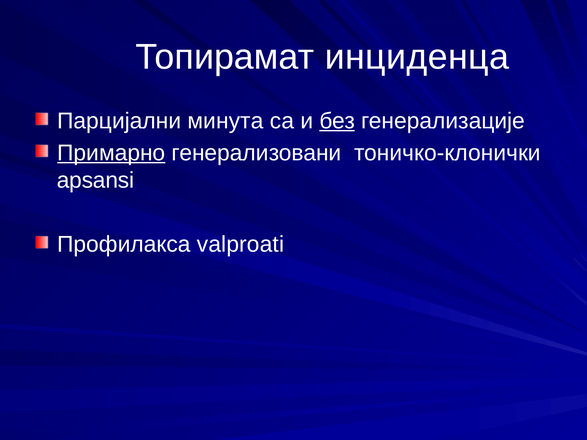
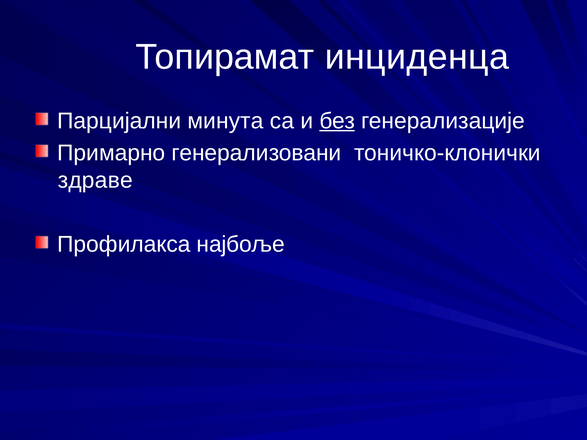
Примарно underline: present -> none
apsansi: apsansi -> здраве
valproati: valproati -> најбоље
